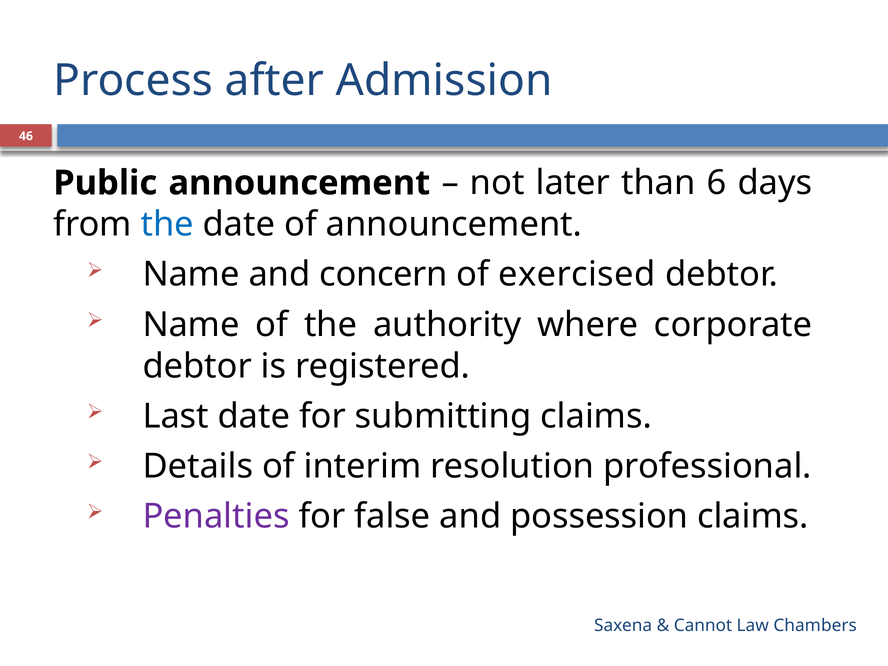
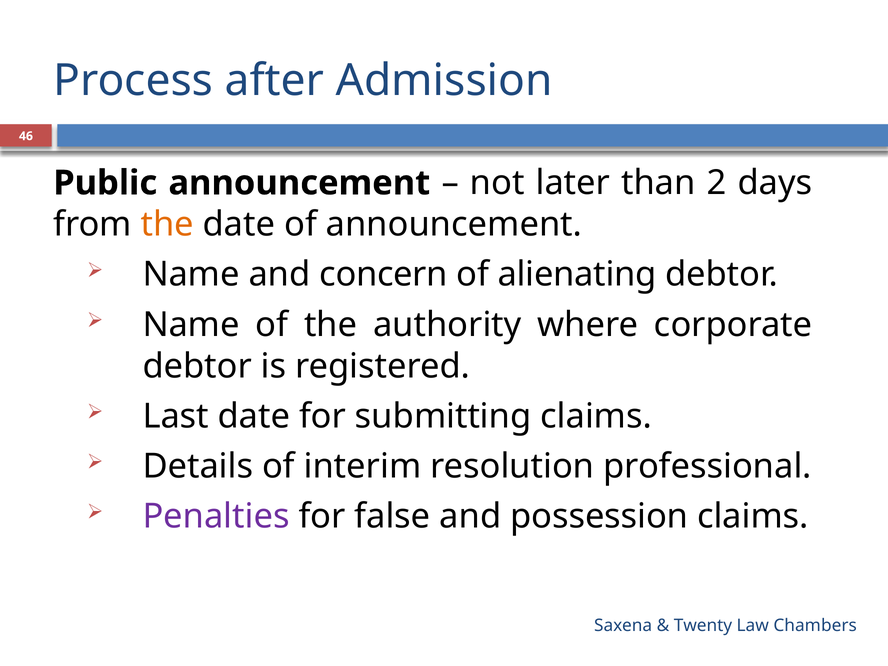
6: 6 -> 2
the at (167, 224) colour: blue -> orange
exercised: exercised -> alienating
Cannot: Cannot -> Twenty
